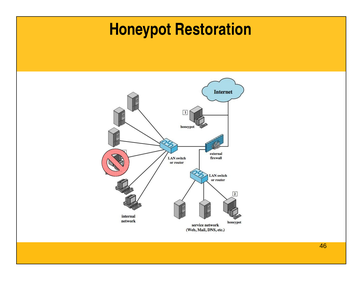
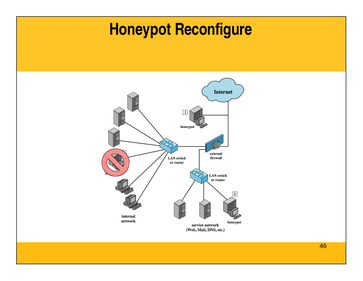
Restoration: Restoration -> Reconfigure
